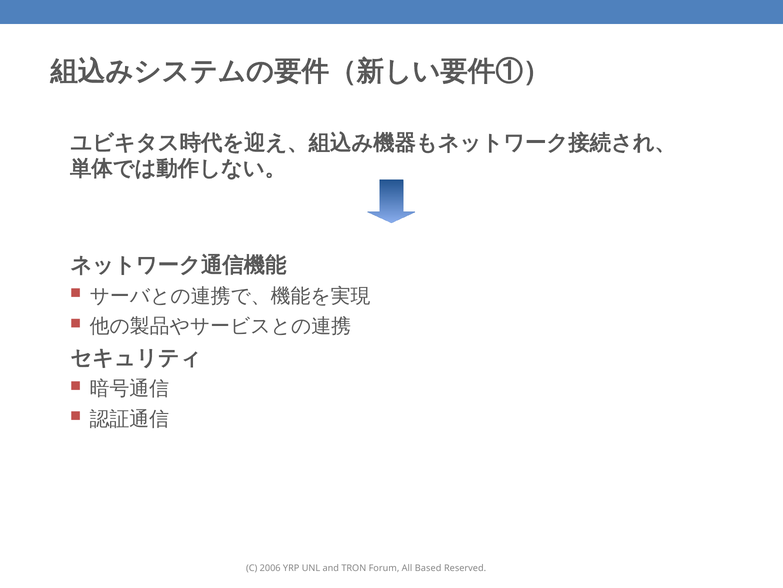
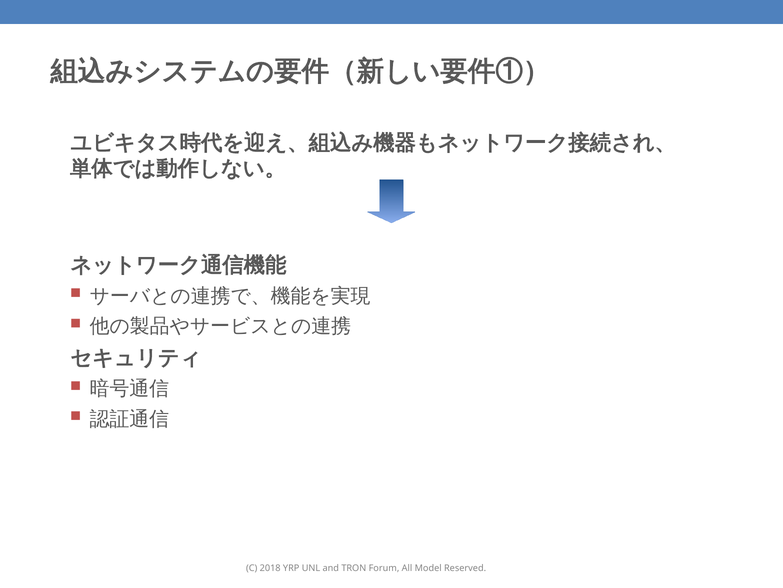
2006: 2006 -> 2018
Based: Based -> Model
